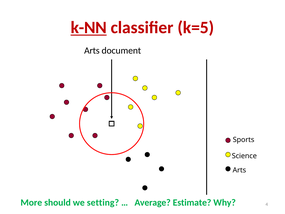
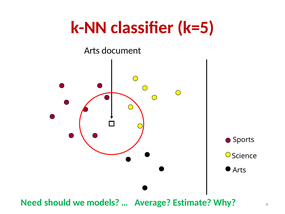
k-NN underline: present -> none
More: More -> Need
setting: setting -> models
